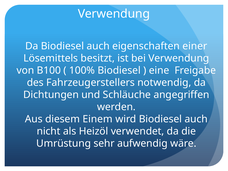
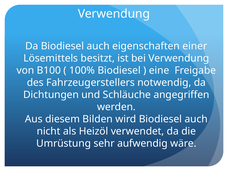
Einem: Einem -> Bilden
